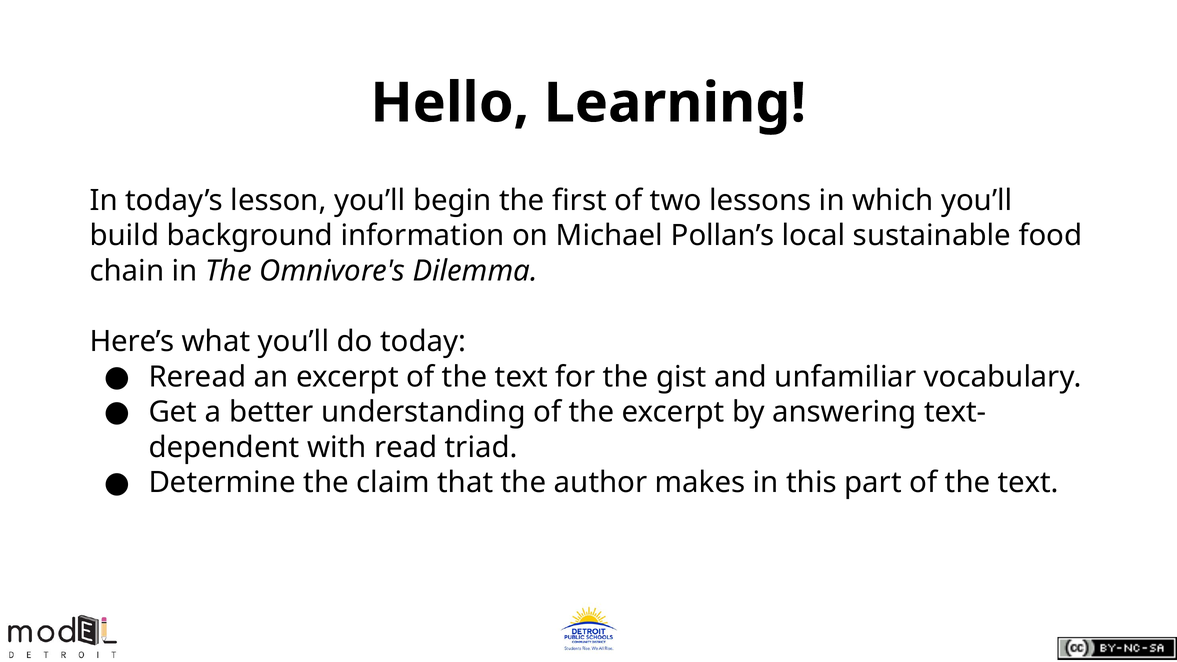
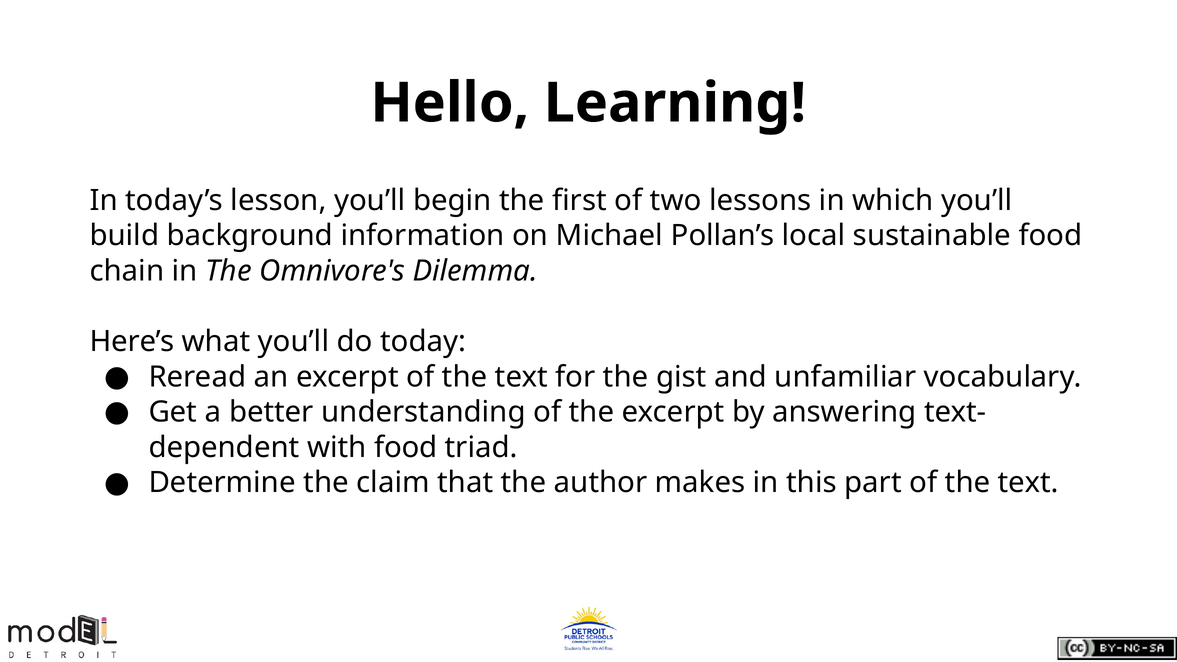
with read: read -> food
